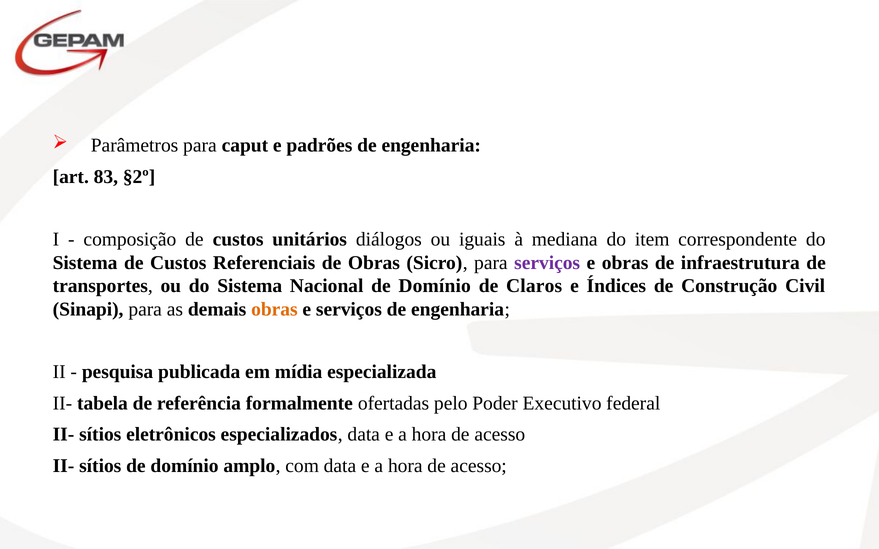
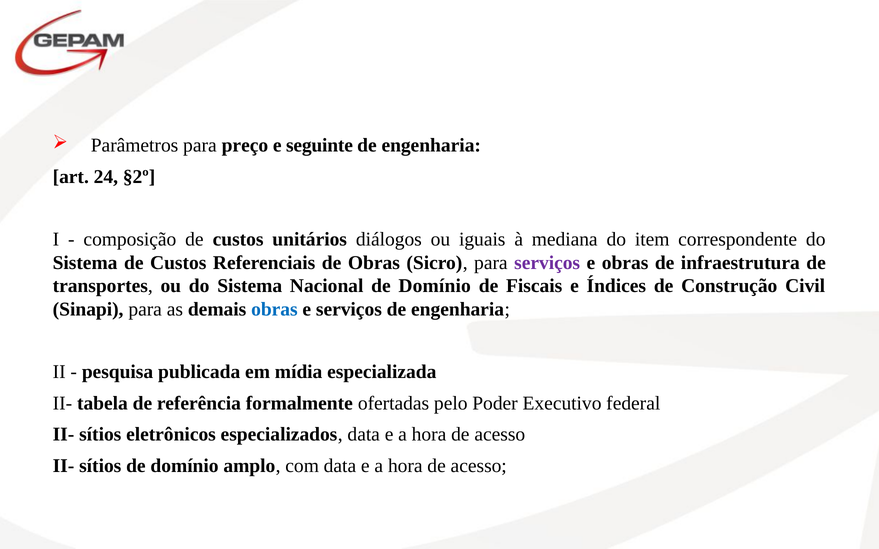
caput: caput -> preço
padrões: padrões -> seguinte
83: 83 -> 24
Claros: Claros -> Fiscais
obras at (274, 310) colour: orange -> blue
